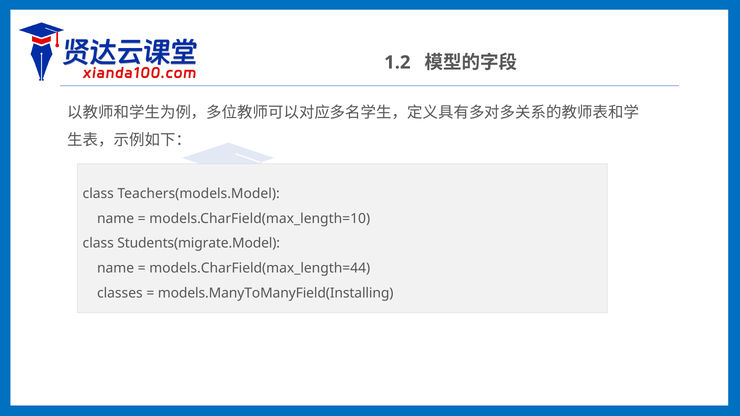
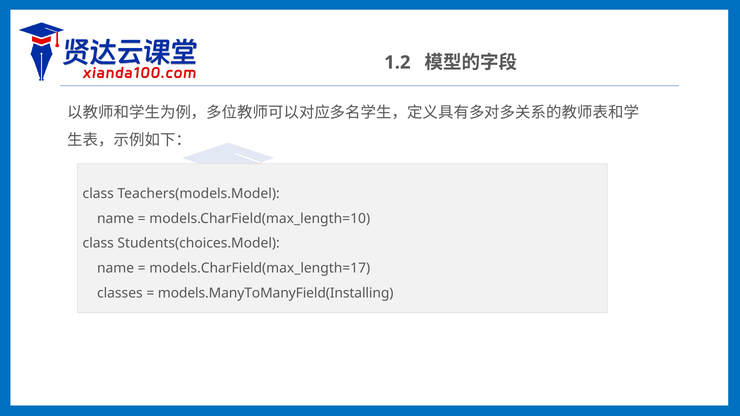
Students(migrate.Model: Students(migrate.Model -> Students(choices.Model
models.CharField(max_length=44: models.CharField(max_length=44 -> models.CharField(max_length=17
